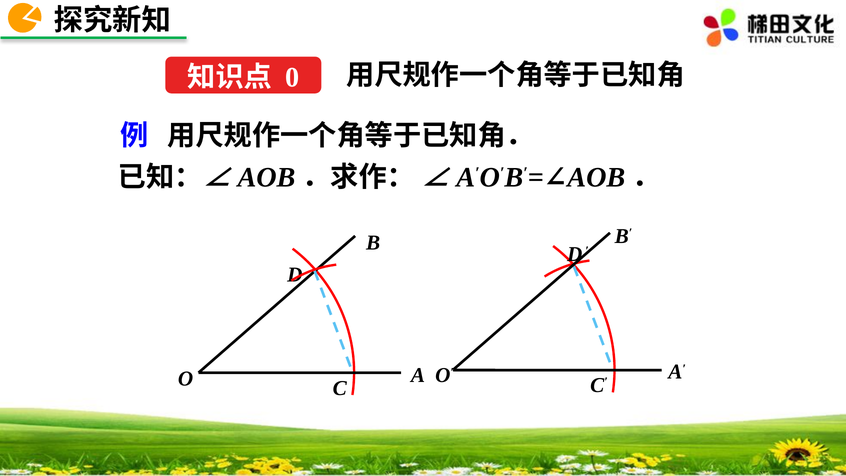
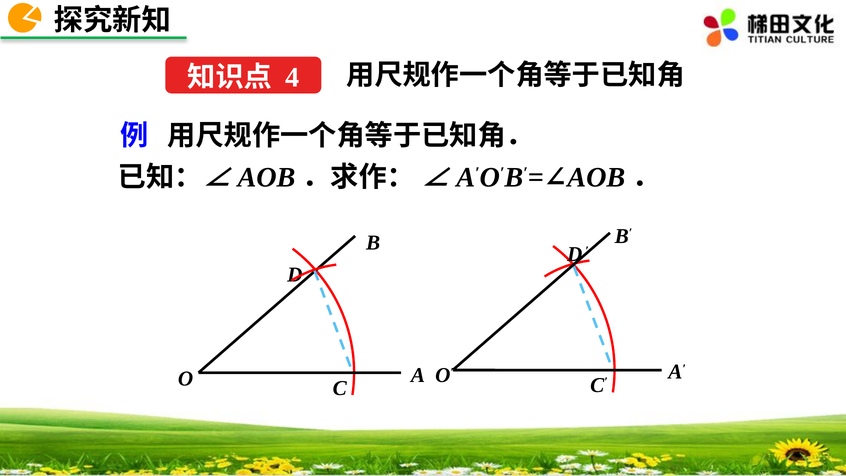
0: 0 -> 4
